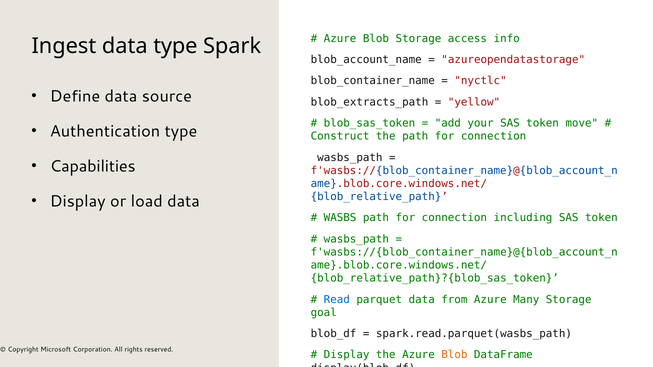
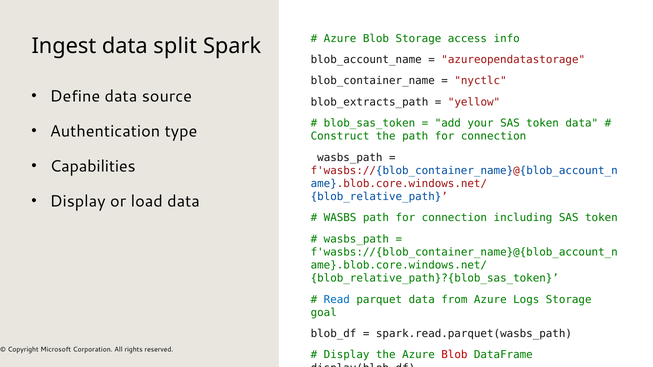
data type: type -> split
token move: move -> data
Many: Many -> Logs
Blob at (454, 355) colour: orange -> red
